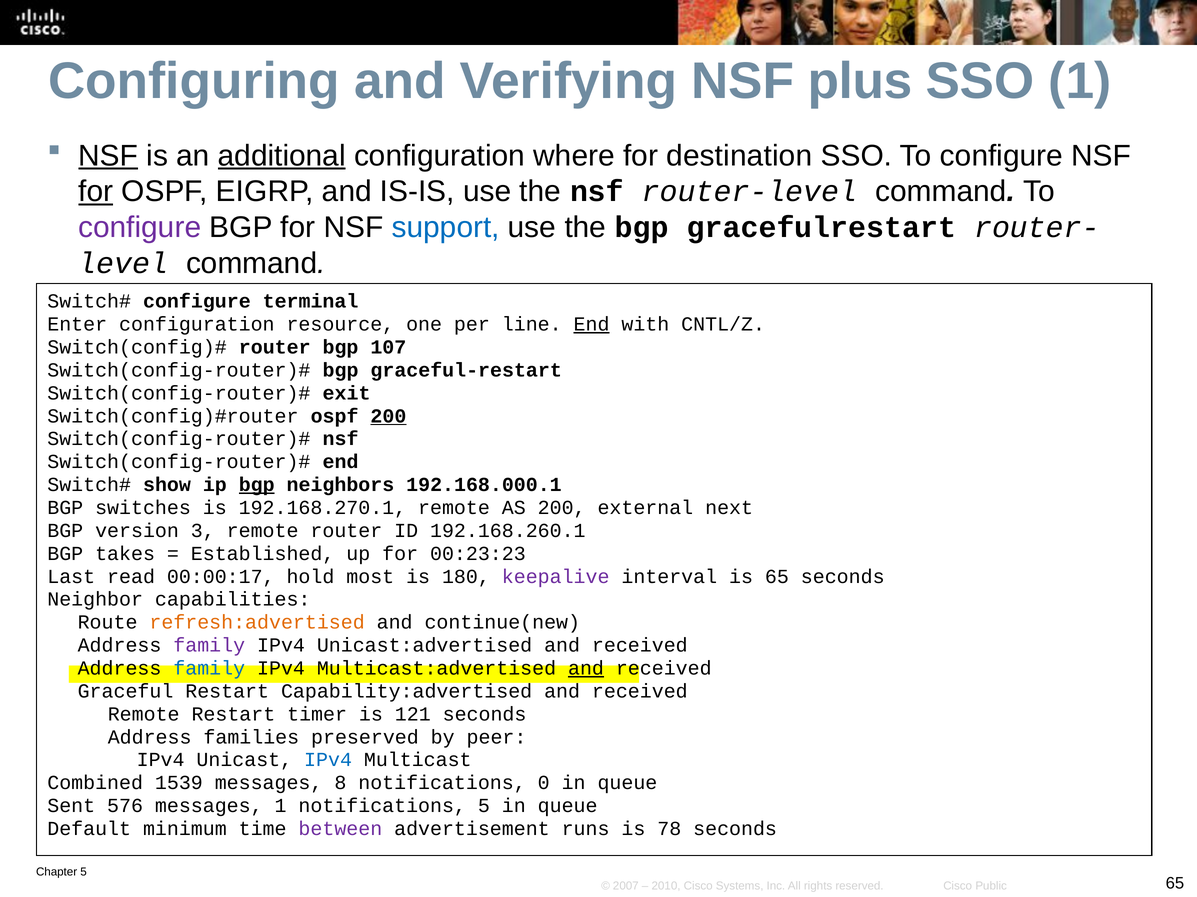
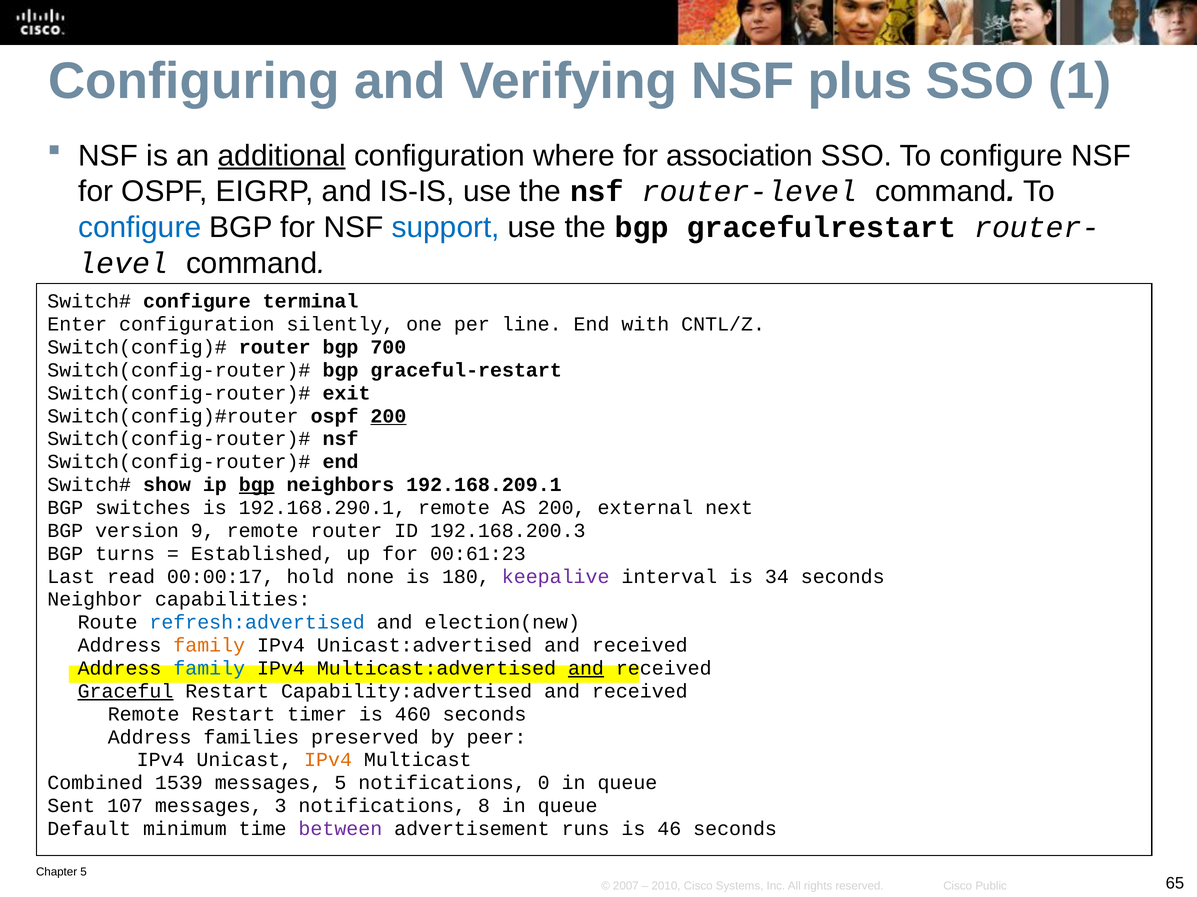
NSF at (108, 156) underline: present -> none
destination: destination -> association
for at (96, 192) underline: present -> none
configure at (140, 228) colour: purple -> blue
resource: resource -> silently
End at (592, 324) underline: present -> none
107: 107 -> 700
192.168.000.1: 192.168.000.1 -> 192.168.209.1
192.168.270.1: 192.168.270.1 -> 192.168.290.1
3: 3 -> 9
192.168.260.1: 192.168.260.1 -> 192.168.200.3
takes: takes -> turns
00:23:23: 00:23:23 -> 00:61:23
most: most -> none
is 65: 65 -> 34
refresh:advertised colour: orange -> blue
continue(new: continue(new -> election(new
family at (209, 646) colour: purple -> orange
Graceful underline: none -> present
121: 121 -> 460
IPv4 at (328, 761) colour: blue -> orange
messages 8: 8 -> 5
576: 576 -> 107
messages 1: 1 -> 3
notifications 5: 5 -> 8
78: 78 -> 46
